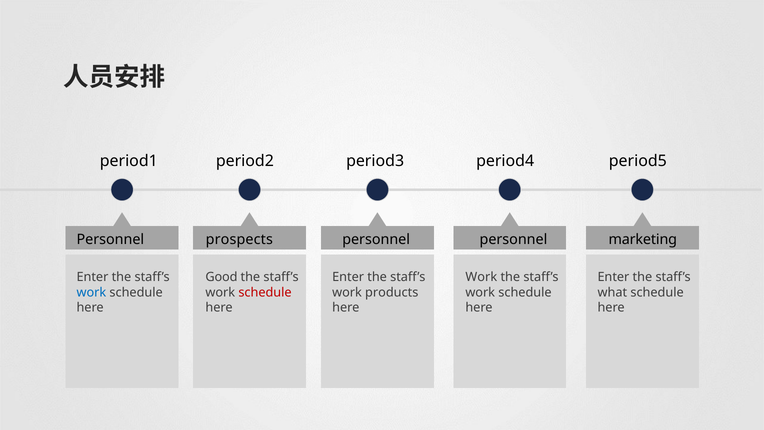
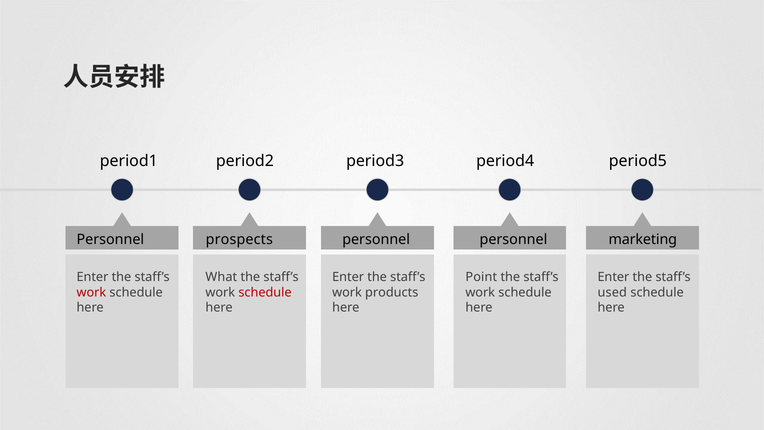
Good: Good -> What
Work at (481, 277): Work -> Point
work at (91, 292) colour: blue -> red
what: what -> used
